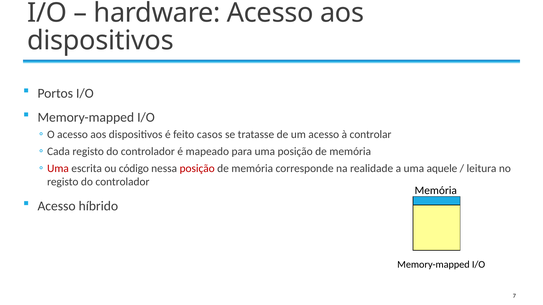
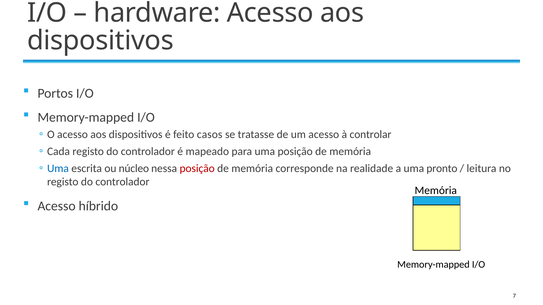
Uma at (58, 169) colour: red -> blue
código: código -> núcleo
aquele: aquele -> pronto
